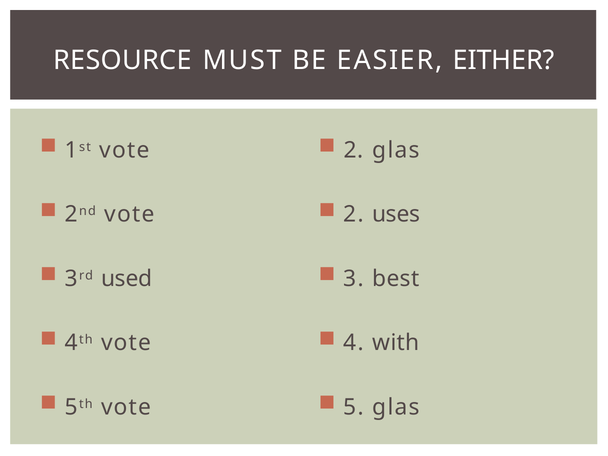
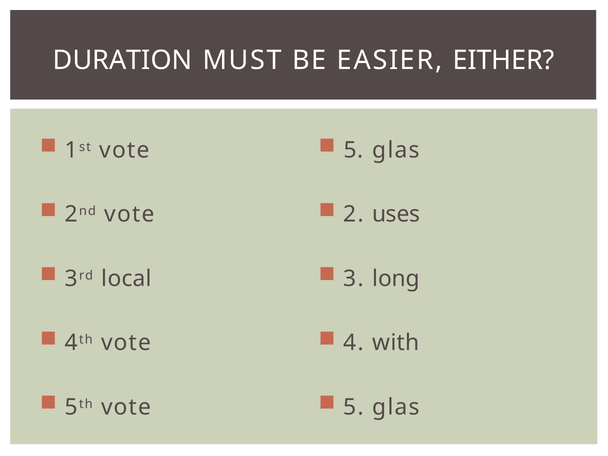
RESOURCE: RESOURCE -> DURATION
2 at (354, 150): 2 -> 5
used: used -> local
best: best -> long
